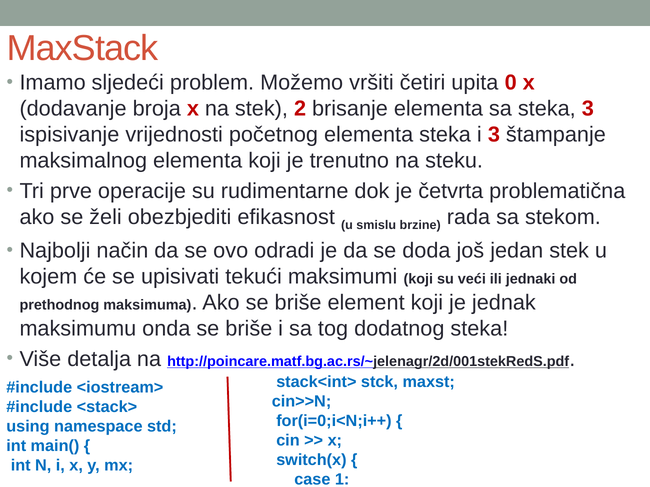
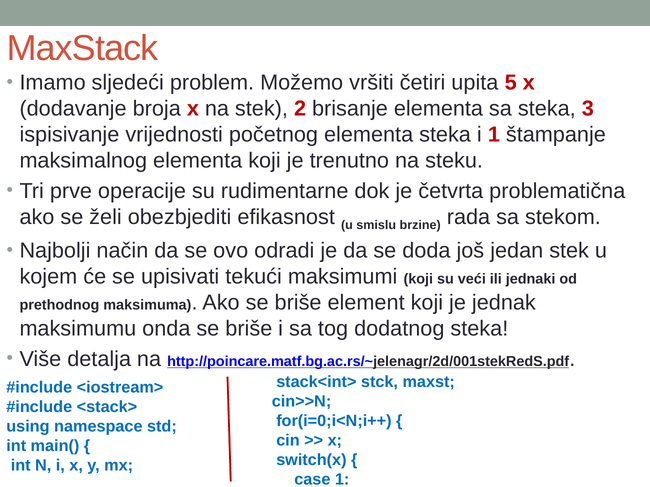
0: 0 -> 5
i 3: 3 -> 1
